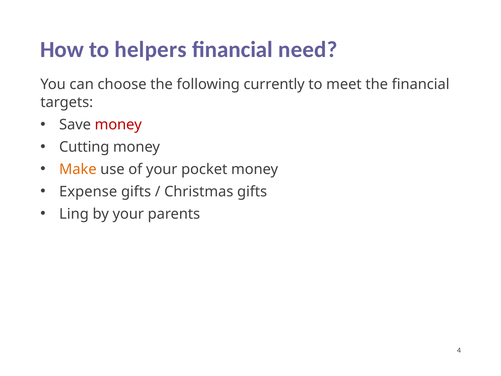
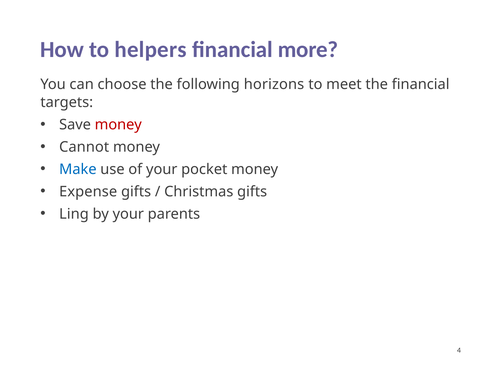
need: need -> more
currently: currently -> horizons
Cutting: Cutting -> Cannot
Make colour: orange -> blue
